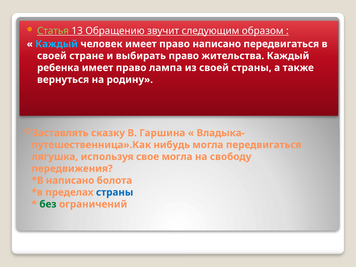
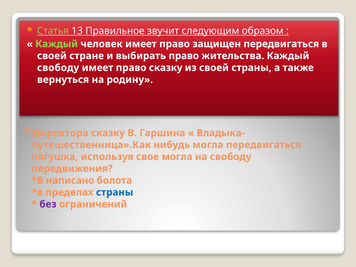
Обращению: Обращению -> Правильное
Каждый at (57, 44) colour: light blue -> light green
право написано: написано -> защищен
ребенка at (58, 68): ребенка -> свободу
право лампа: лампа -> сказку
Заставлять: Заставлять -> Директора
без colour: green -> purple
